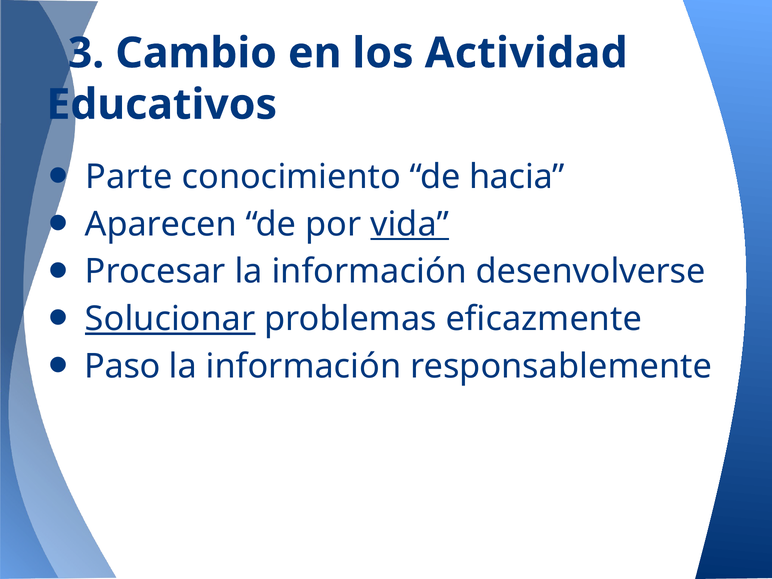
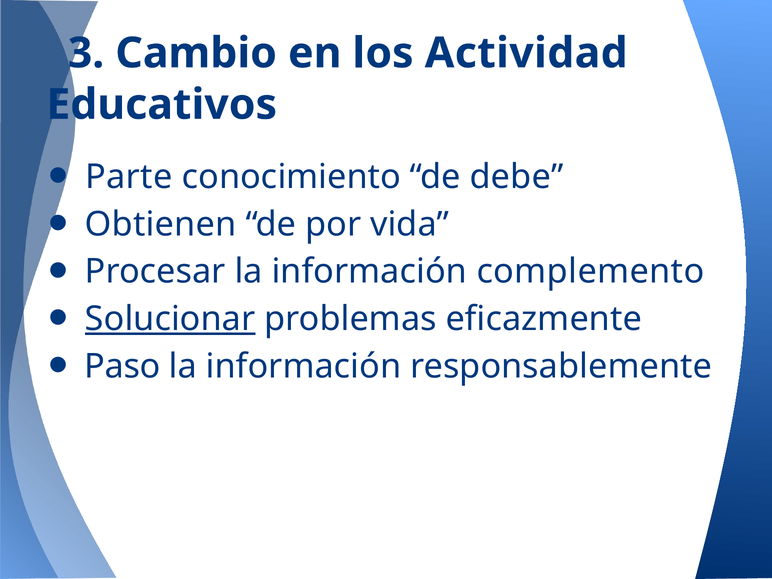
hacia: hacia -> debe
Aparecen: Aparecen -> Obtienen
vida underline: present -> none
desenvolverse: desenvolverse -> complemento
